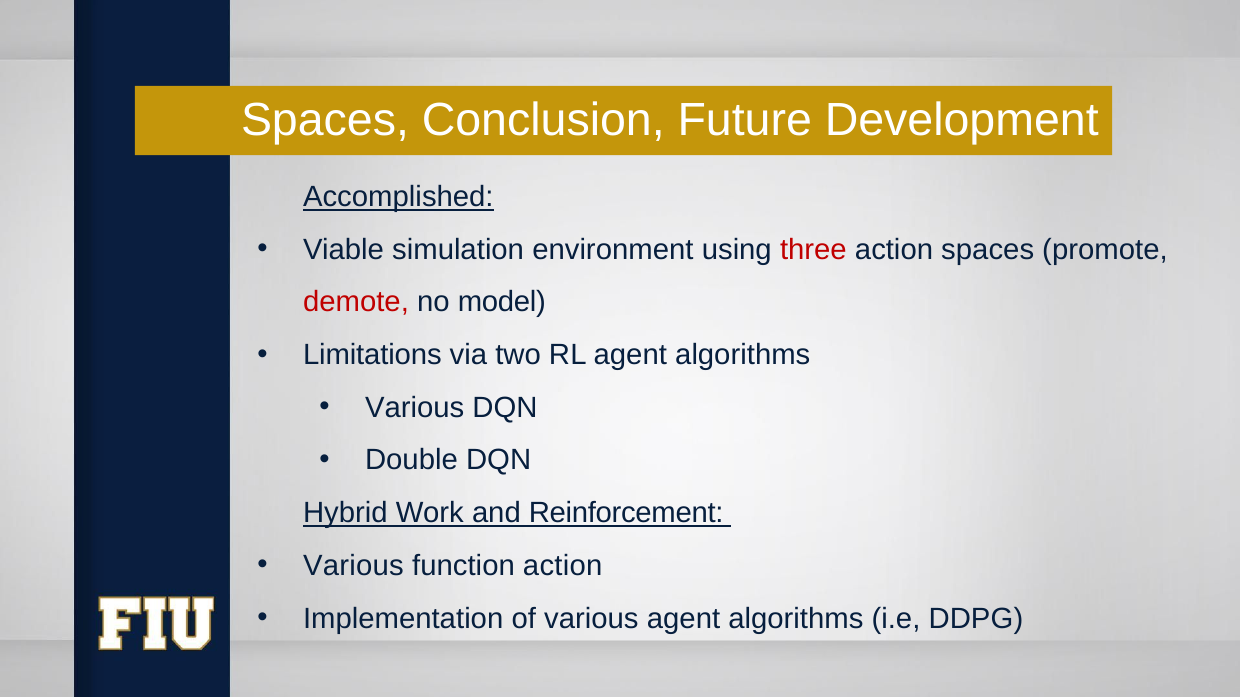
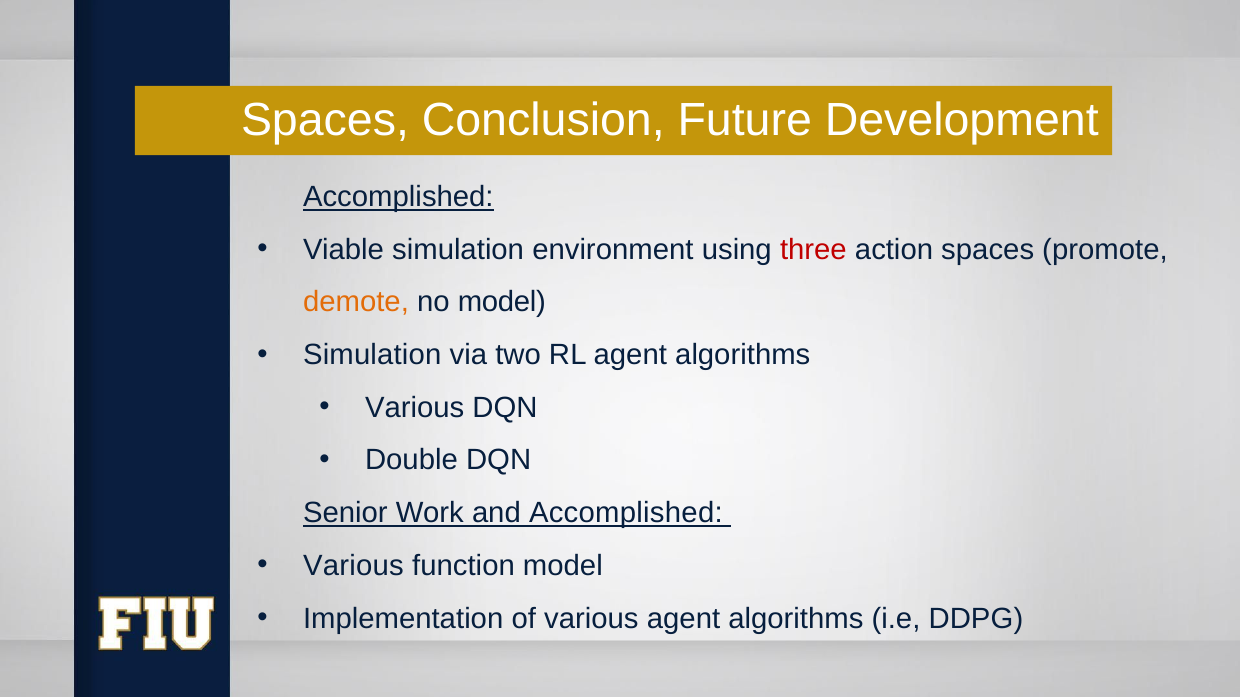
demote colour: red -> orange
Limitations at (372, 355): Limitations -> Simulation
Hybrid: Hybrid -> Senior
and Reinforcement: Reinforcement -> Accomplished
function action: action -> model
